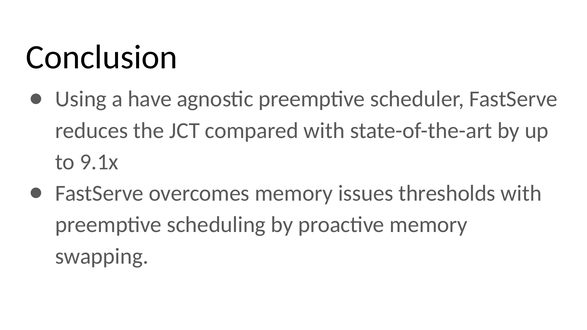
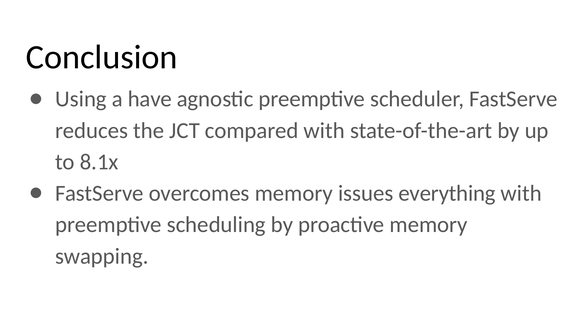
9.1x: 9.1x -> 8.1x
thresholds: thresholds -> everything
